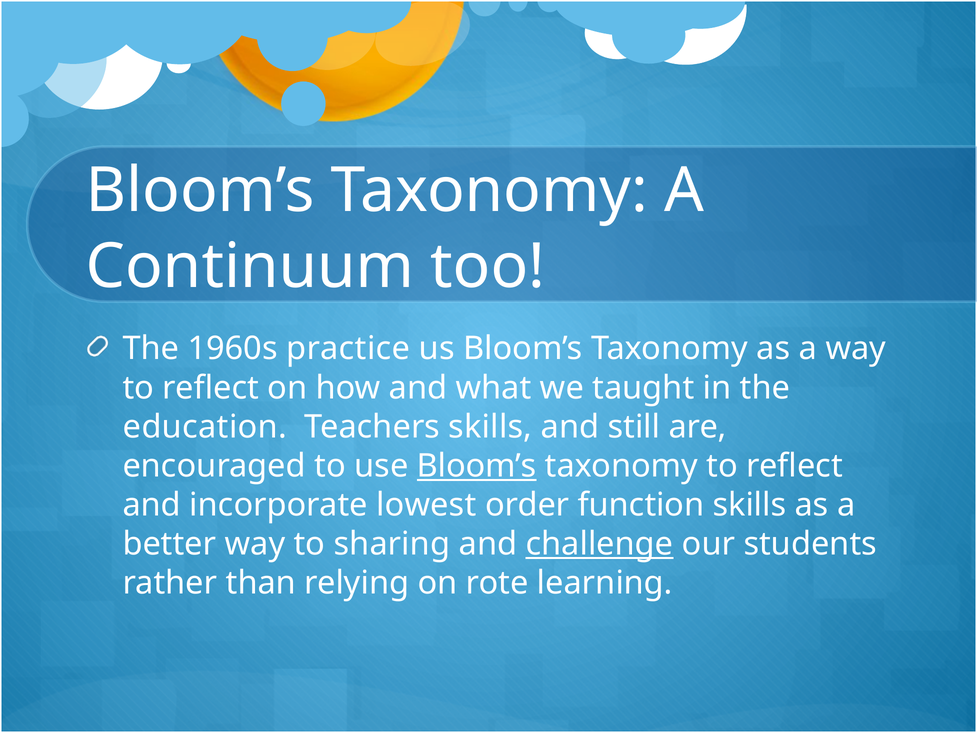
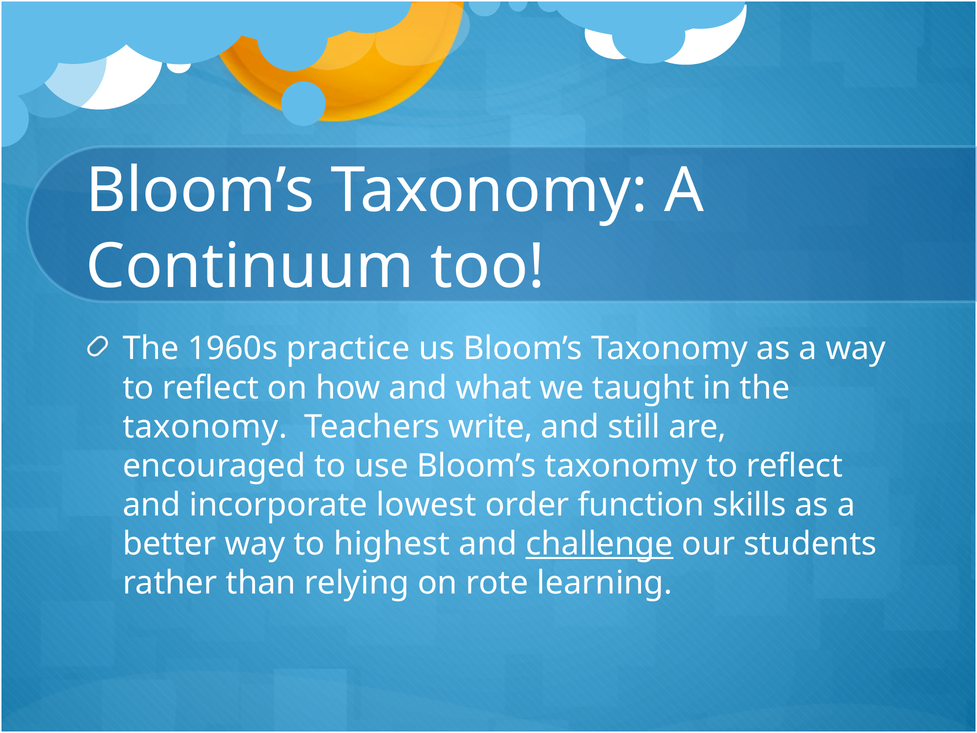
education at (205, 427): education -> taxonomy
Teachers skills: skills -> write
Bloom’s at (477, 466) underline: present -> none
sharing: sharing -> highest
